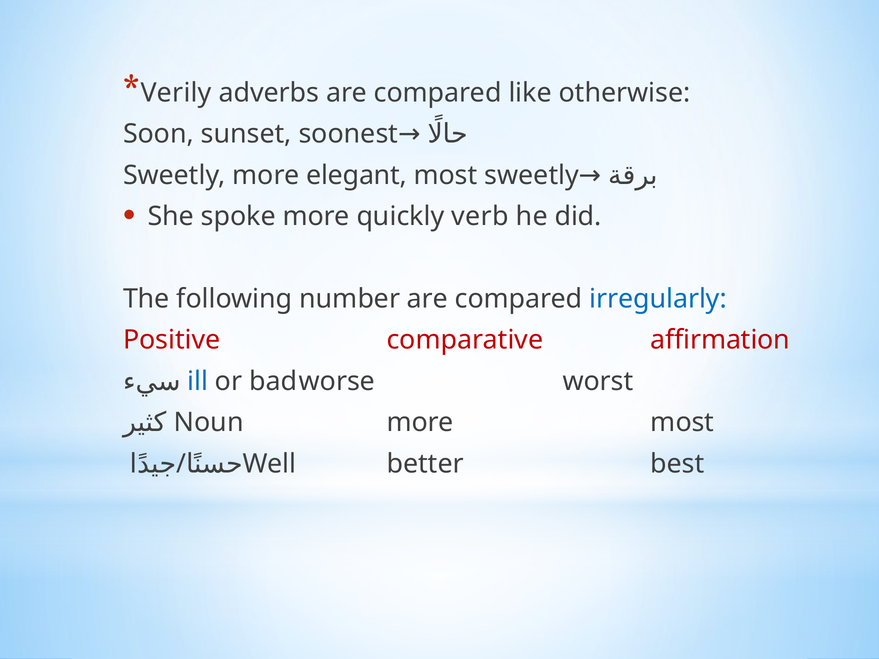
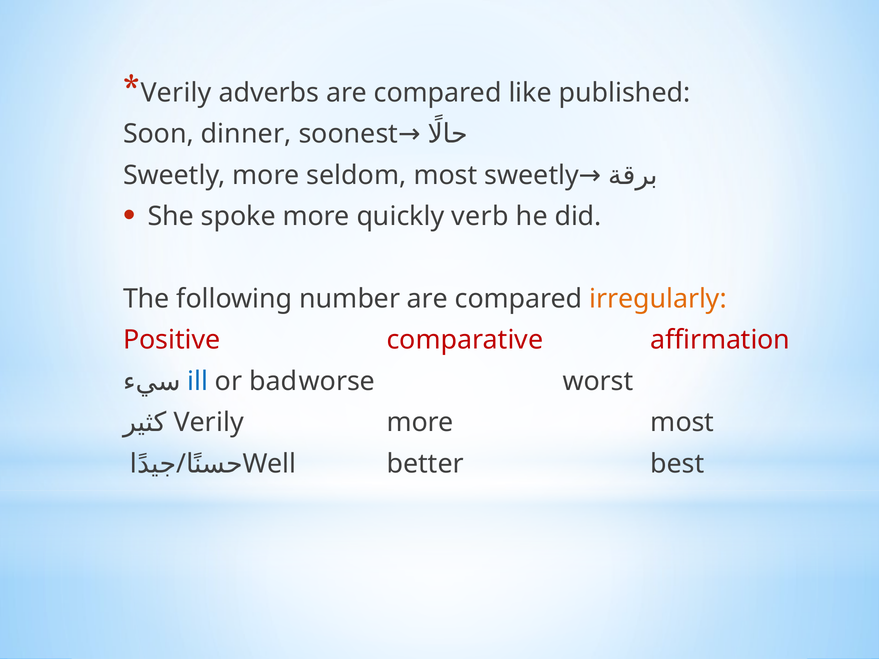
otherwise: otherwise -> published
sunset: sunset -> dinner
elegant: elegant -> seldom
irregularly colour: blue -> orange
Noun at (209, 423): Noun -> Verily
